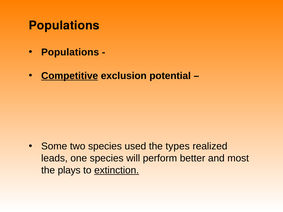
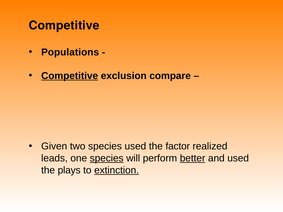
Populations at (64, 26): Populations -> Competitive
potential: potential -> compare
Some: Some -> Given
types: types -> factor
species at (107, 158) underline: none -> present
better underline: none -> present
and most: most -> used
